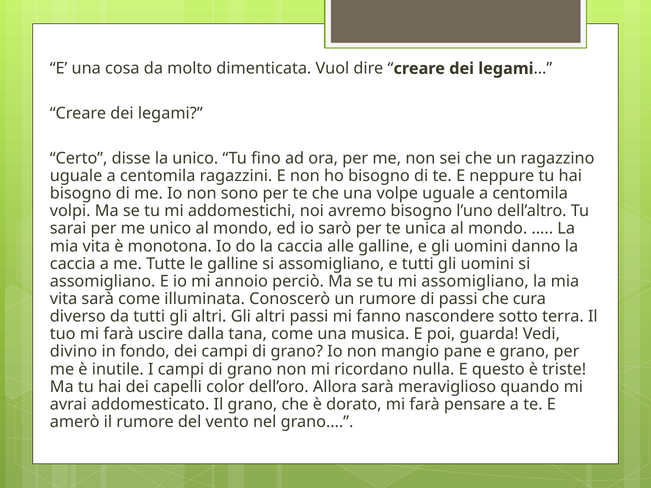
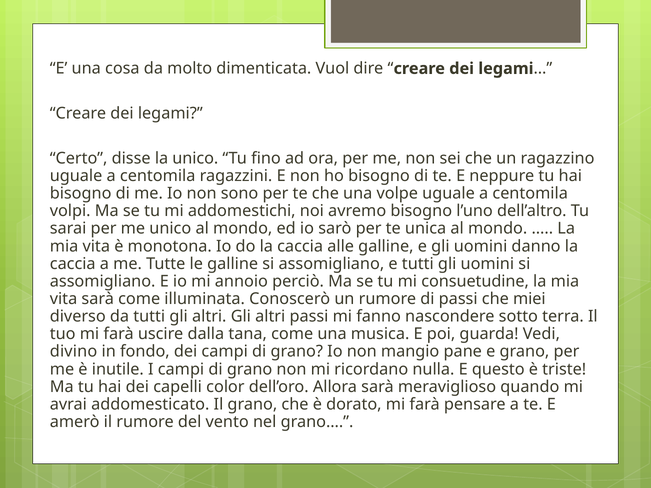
mi assomigliano: assomigliano -> consuetudine
cura: cura -> miei
